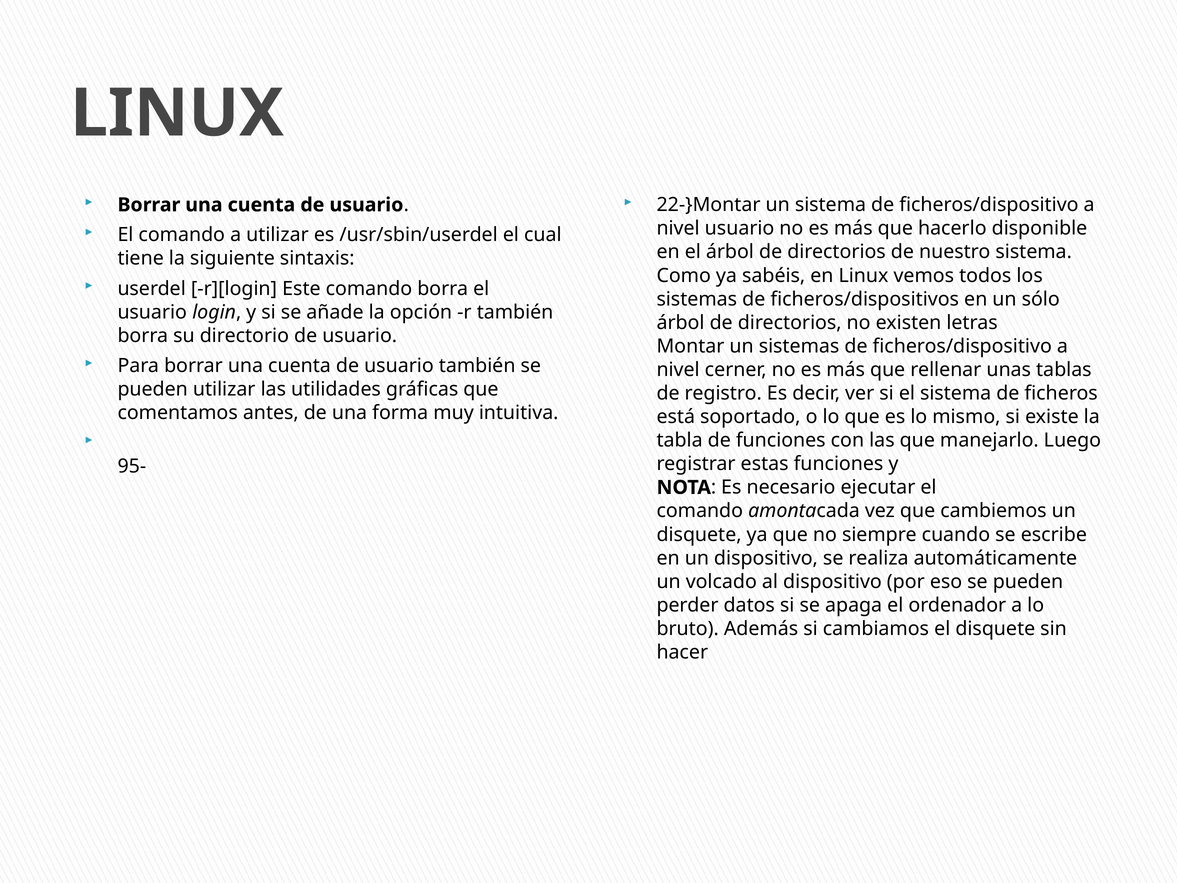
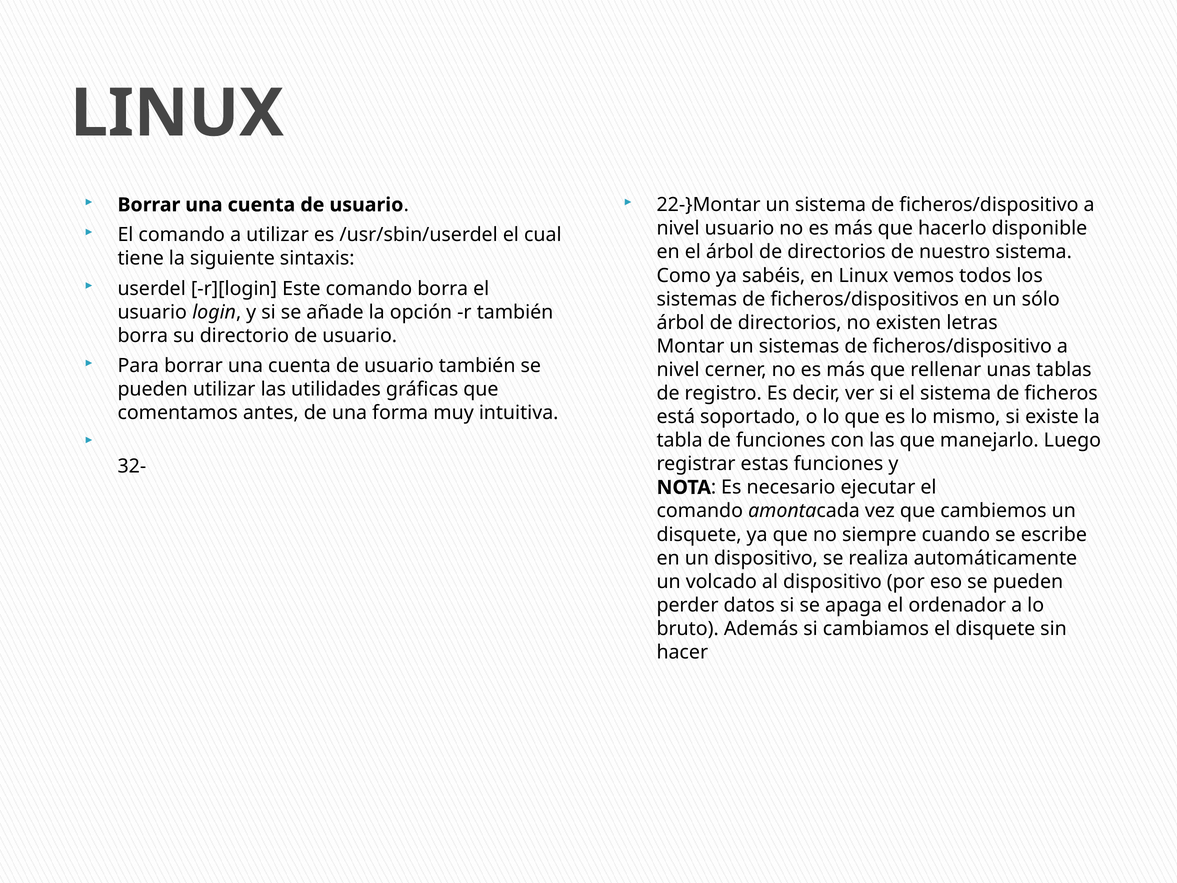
95-: 95- -> 32-
